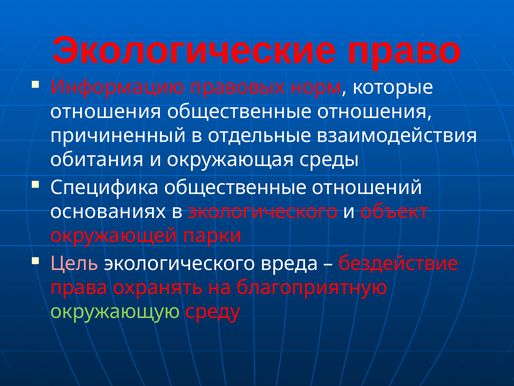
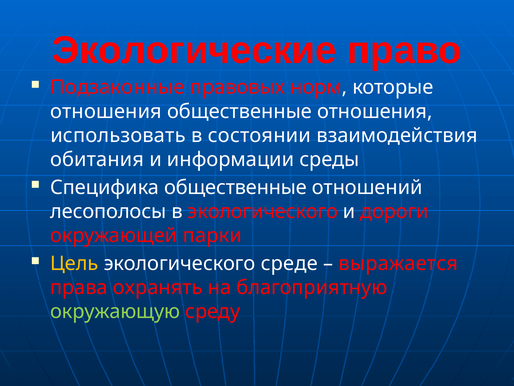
Информацию: Информацию -> Подзаконные
причиненный: причиненный -> использовать
отдельные: отдельные -> состоянии
окружающая: окружающая -> информации
основаниях: основаниях -> лесополосы
объект: объект -> дороги
Цель colour: pink -> yellow
вреда: вреда -> среде
бездействие: бездействие -> выражается
